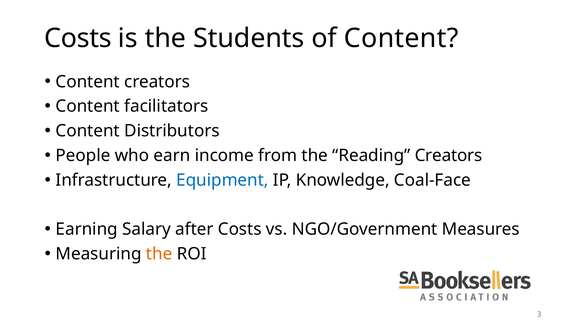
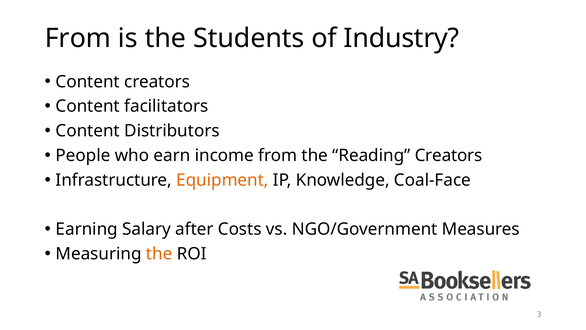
Costs at (78, 38): Costs -> From
of Content: Content -> Industry
Equipment colour: blue -> orange
